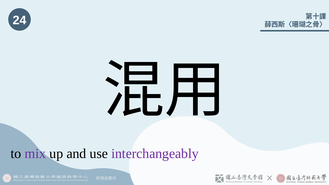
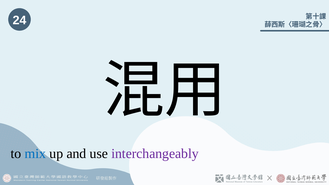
mix colour: purple -> blue
